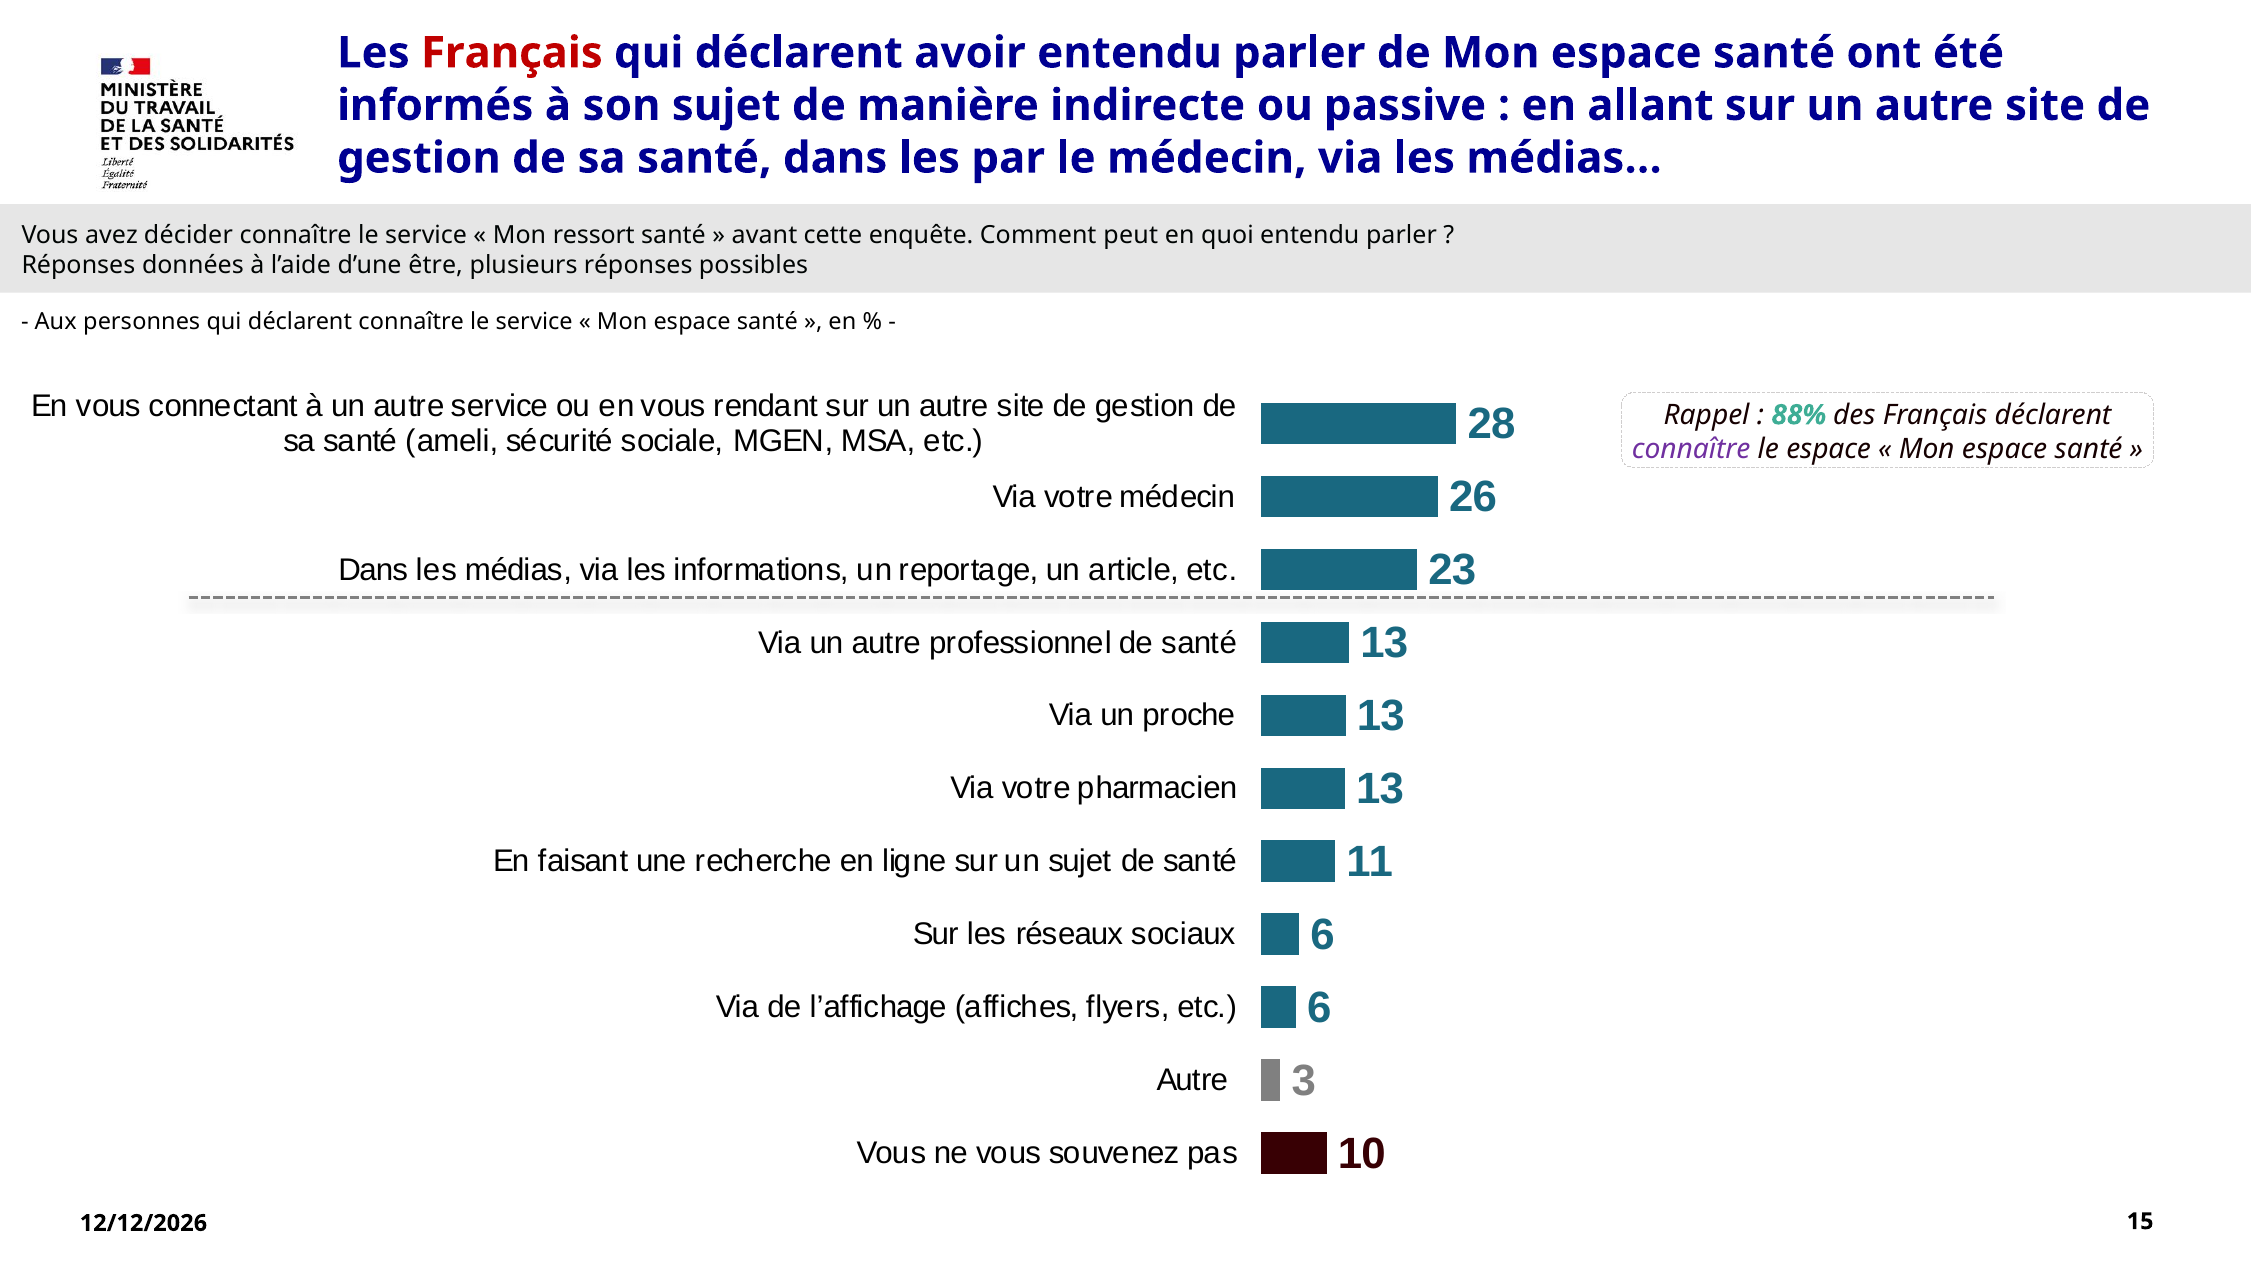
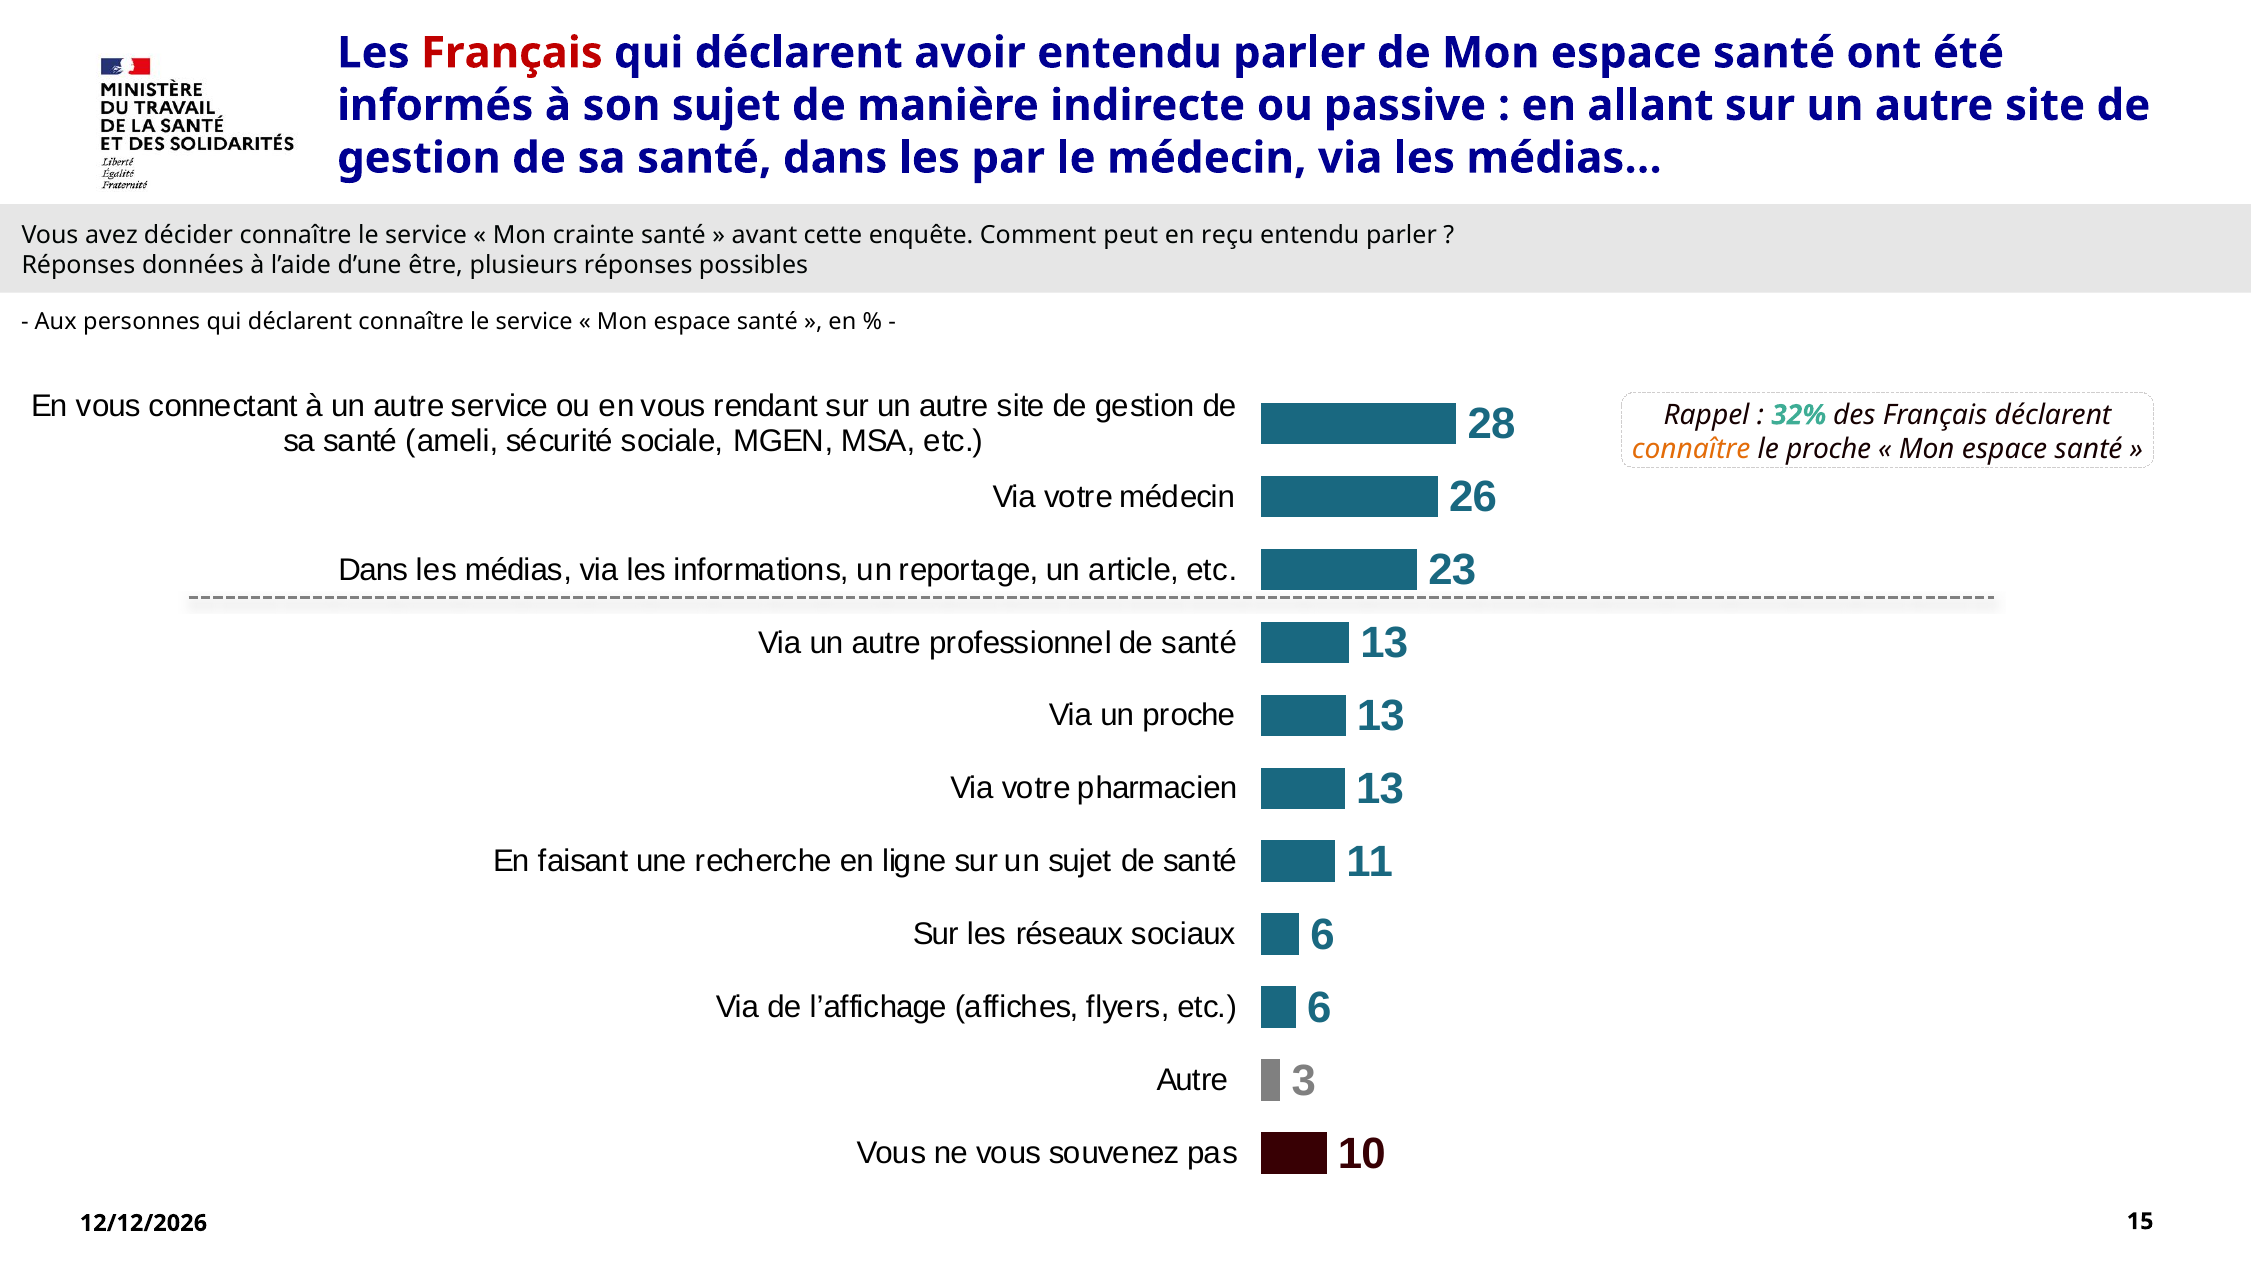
ressort: ressort -> crainte
quoi: quoi -> reçu
88%: 88% -> 32%
connaître at (1691, 449) colour: purple -> orange
le espace: espace -> proche
